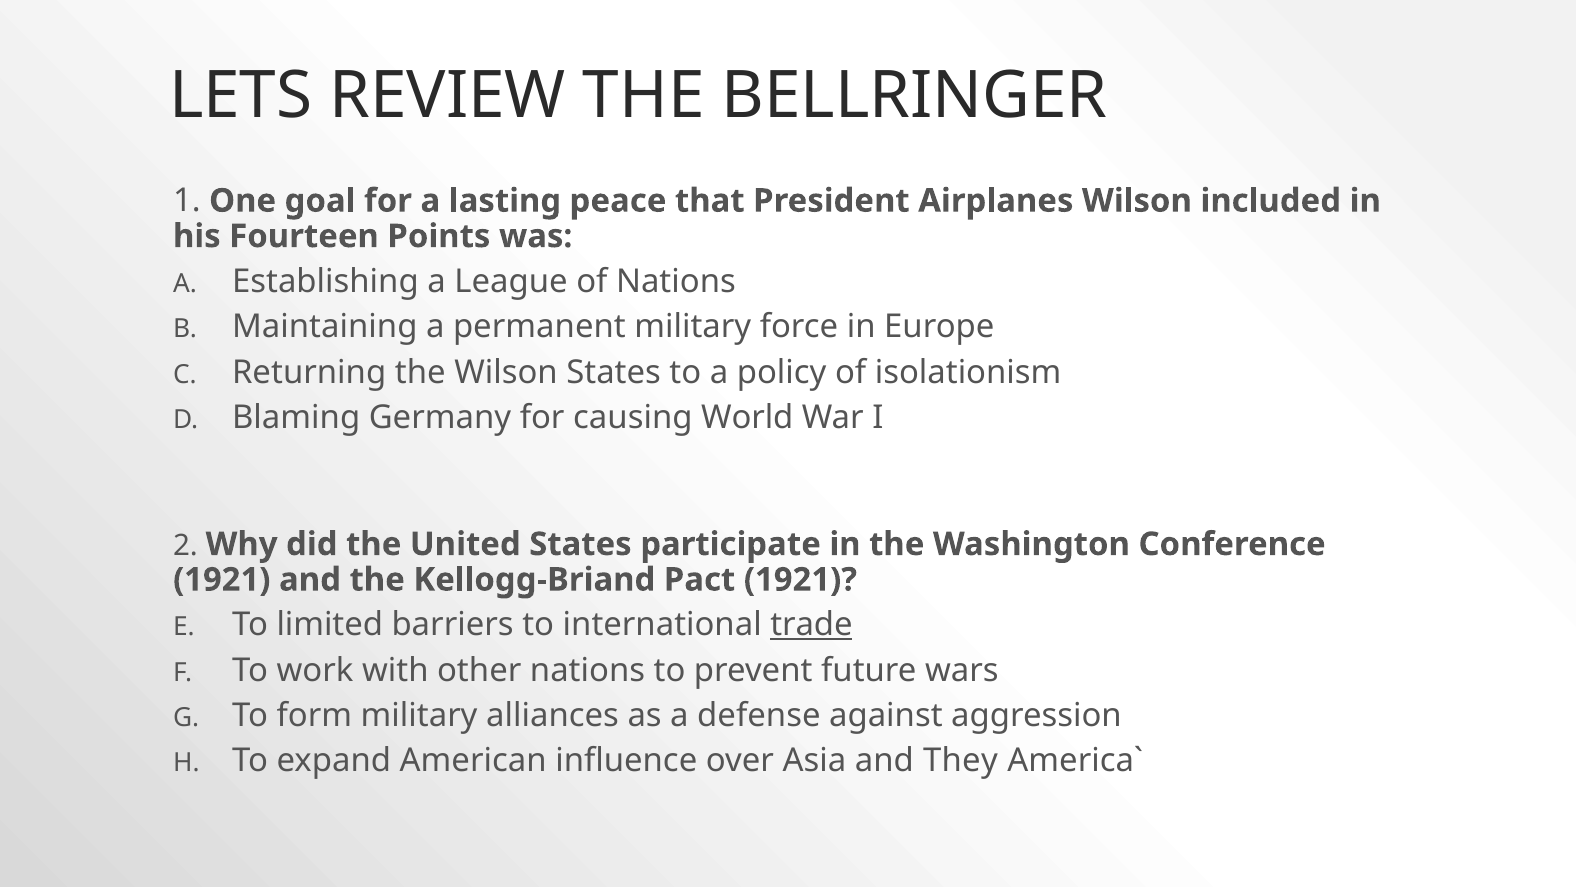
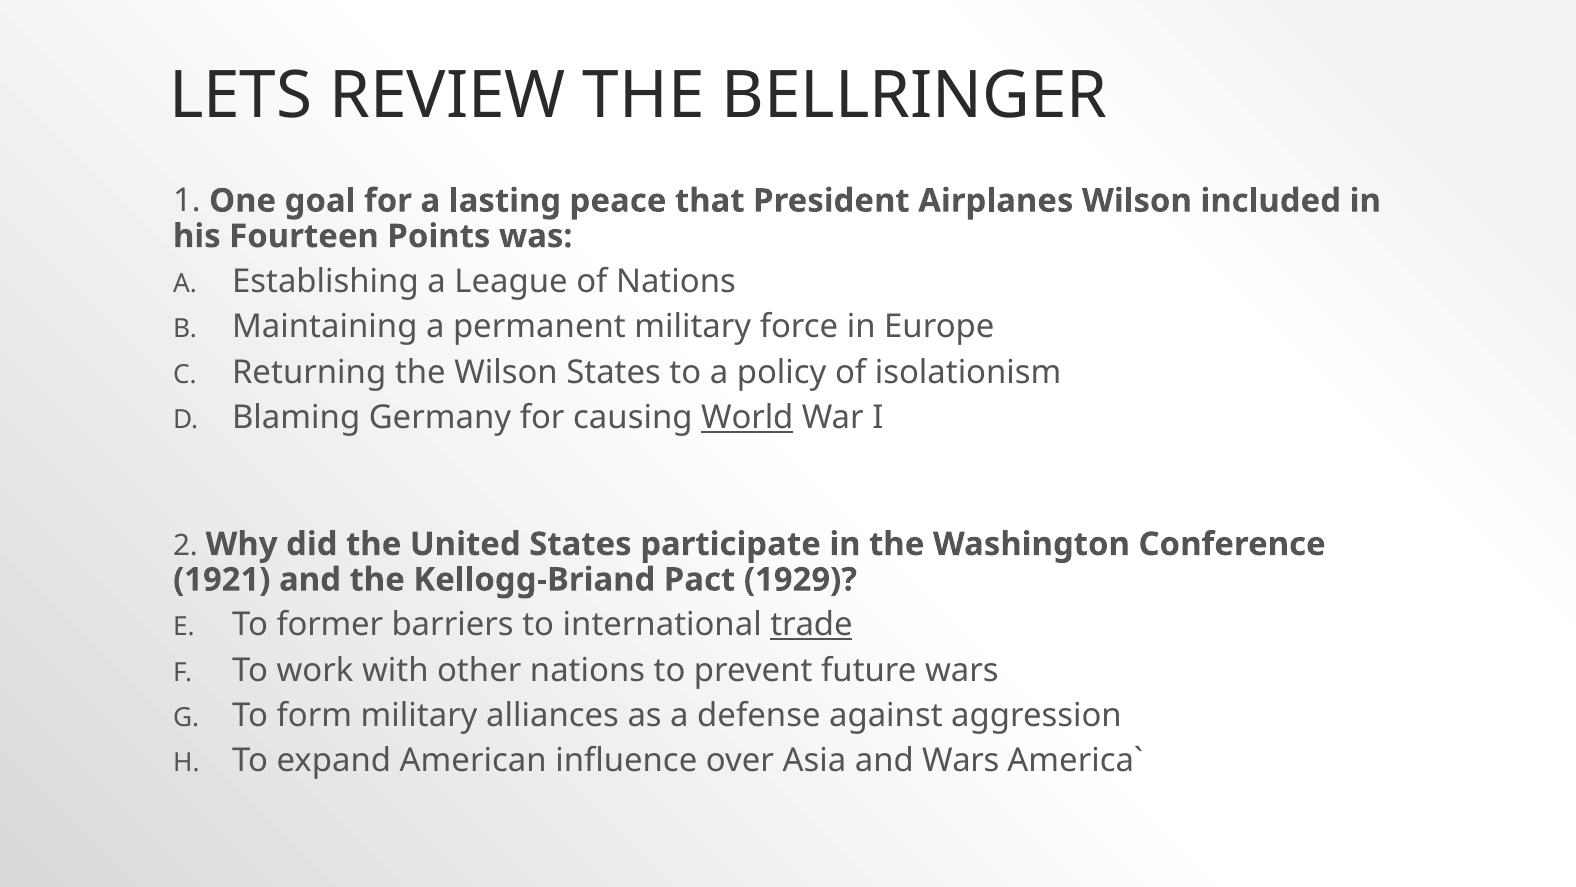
World underline: none -> present
Pact 1921: 1921 -> 1929
limited: limited -> former
and They: They -> Wars
